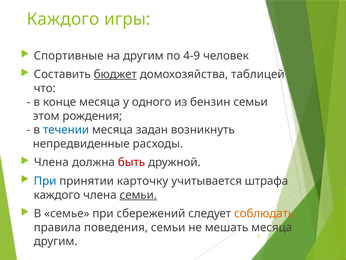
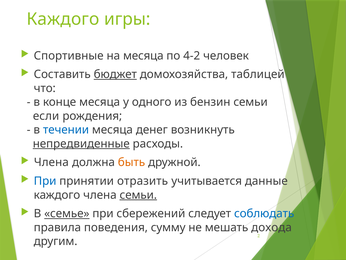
на другим: другим -> месяца
4-9: 4-9 -> 4-2
этом: этом -> если
задан: задан -> денег
непредвиденные underline: none -> present
быть colour: red -> orange
карточку: карточку -> отразить
штрафа: штрафа -> данные
семье underline: none -> present
соблюдать colour: orange -> blue
поведения семьи: семьи -> сумму
мешать месяца: месяца -> дохода
